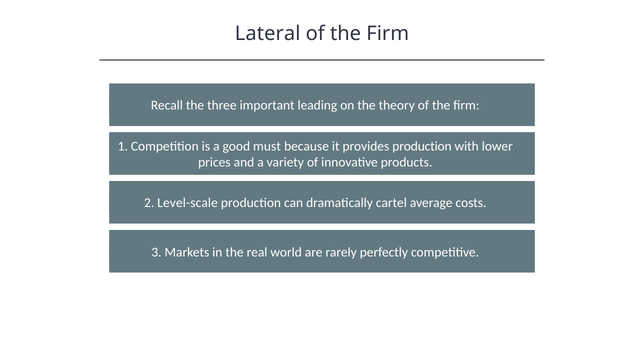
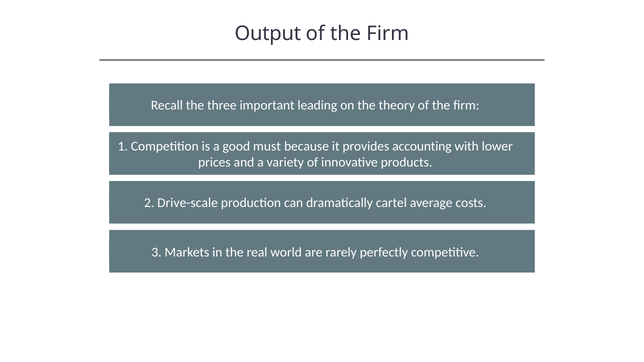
Lateral: Lateral -> Output
provides production: production -> accounting
Level-scale: Level-scale -> Drive-scale
